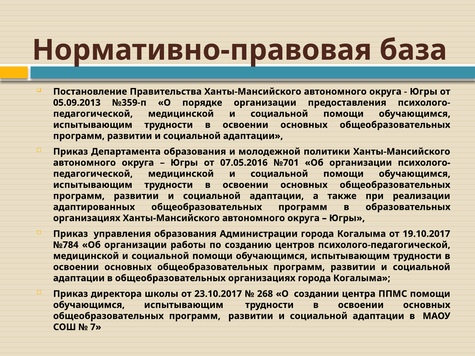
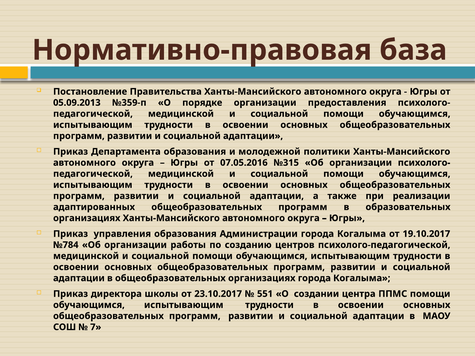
№701: №701 -> №315
268: 268 -> 551
